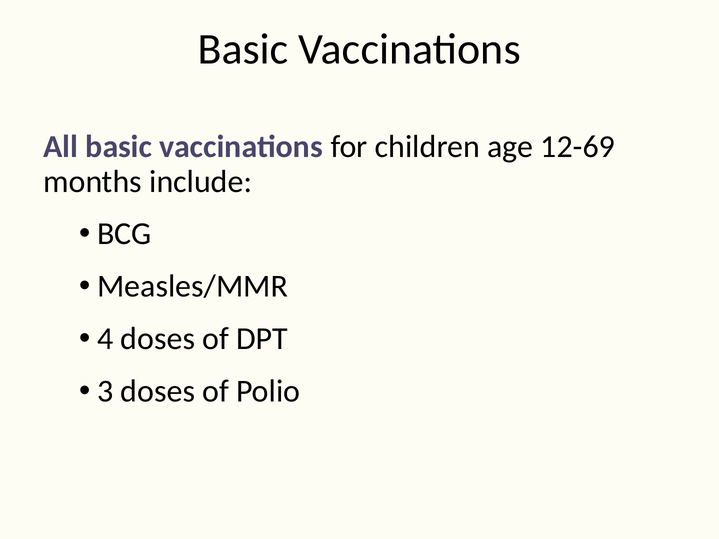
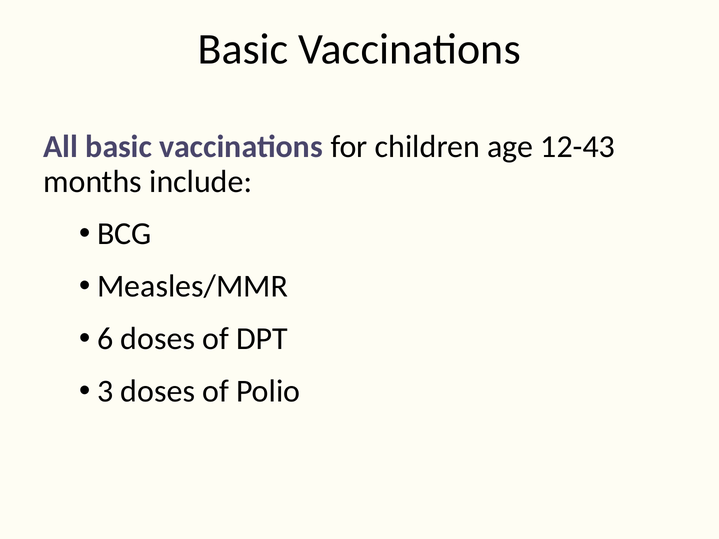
12-69: 12-69 -> 12-43
4: 4 -> 6
